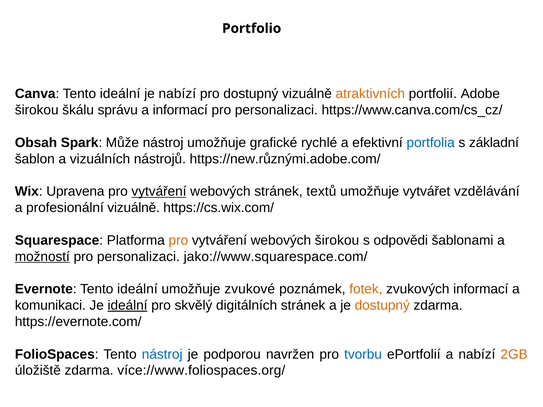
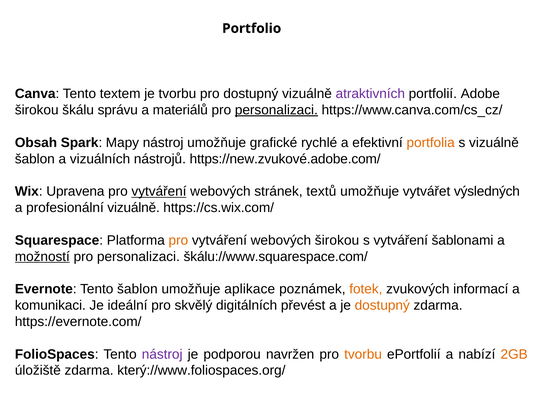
Canva Tento ideální: ideální -> textem
je nabízí: nabízí -> tvorbu
atraktivních colour: orange -> purple
a informací: informací -> materiálů
personalizaci at (276, 110) underline: none -> present
Může: Může -> Mapy
portfolia colour: blue -> orange
s základní: základní -> vizuálně
https://new.různými.adobe.com/: https://new.různými.adobe.com/ -> https://new.zvukové.adobe.com/
vzdělávání: vzdělávání -> výsledných
s odpovědi: odpovědi -> vytváření
jako://www.squarespace.com/: jako://www.squarespace.com/ -> škálu://www.squarespace.com/
Evernote Tento ideální: ideální -> šablon
zvukové: zvukové -> aplikace
ideální at (128, 306) underline: present -> none
digitálních stránek: stránek -> převést
nástroj at (162, 354) colour: blue -> purple
tvorbu at (363, 354) colour: blue -> orange
více://www.foliospaces.org/: více://www.foliospaces.org/ -> který://www.foliospaces.org/
